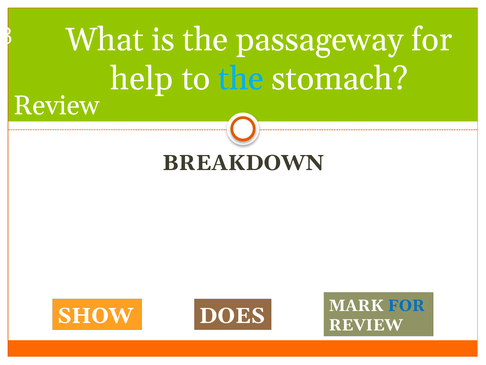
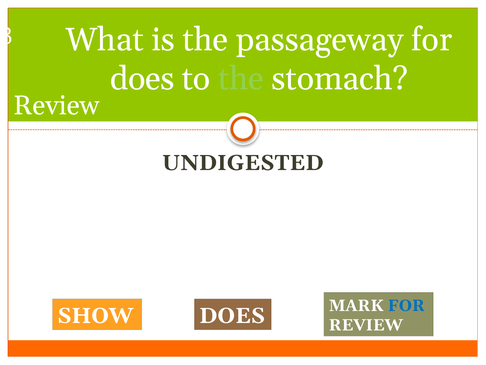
help at (142, 79): help -> does
the at (241, 79) colour: light blue -> light green
BREAKDOWN: BREAKDOWN -> UNDIGESTED
